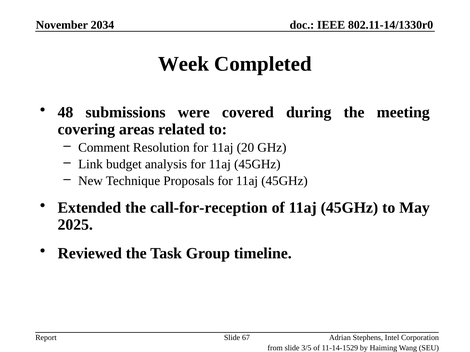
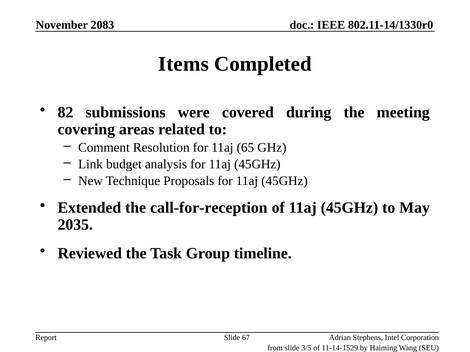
2034: 2034 -> 2083
Week: Week -> Items
48: 48 -> 82
20: 20 -> 65
2025: 2025 -> 2035
